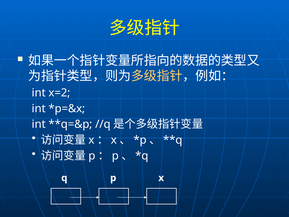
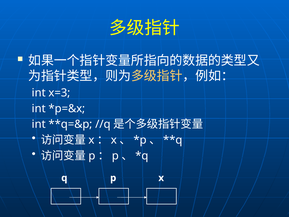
x=2: x=2 -> x=3
